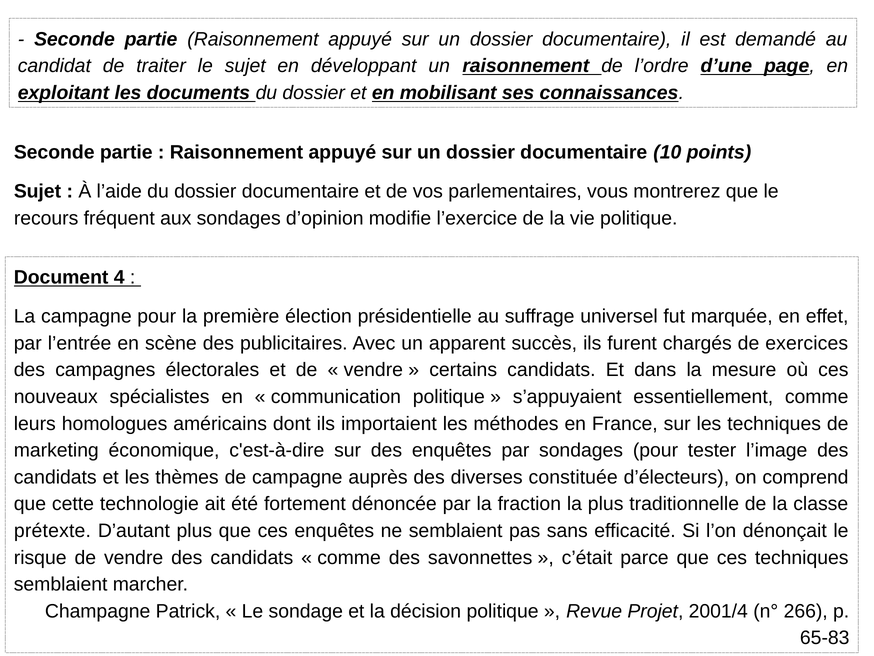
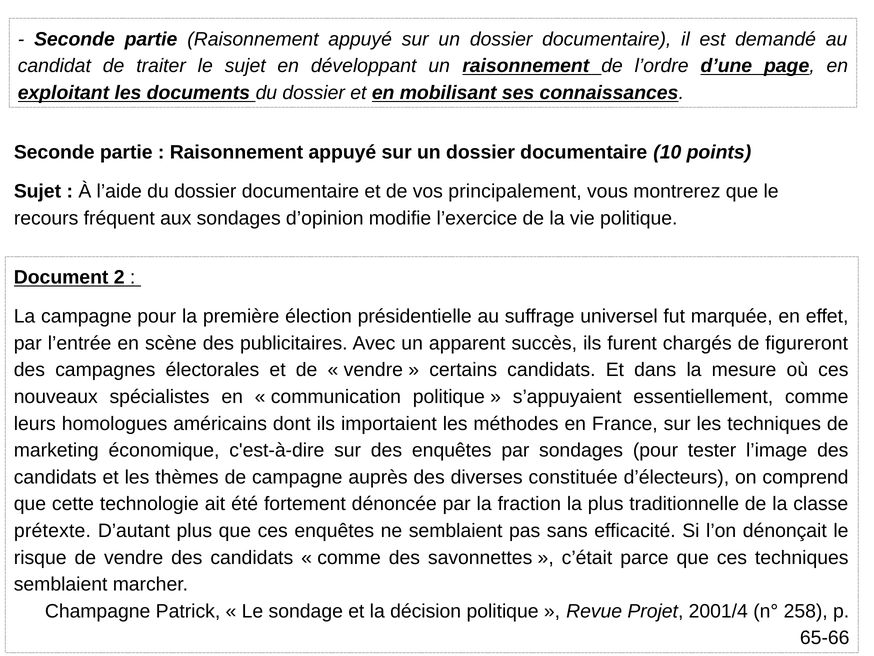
parlementaires: parlementaires -> principalement
4: 4 -> 2
exercices: exercices -> figureront
266: 266 -> 258
65-83: 65-83 -> 65-66
